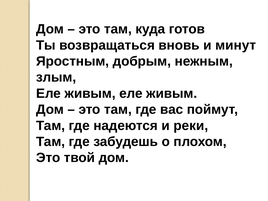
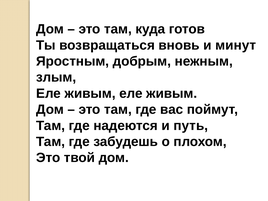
реки: реки -> путь
